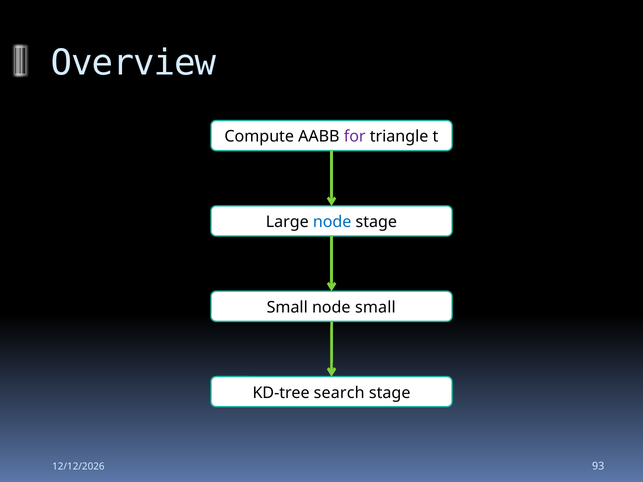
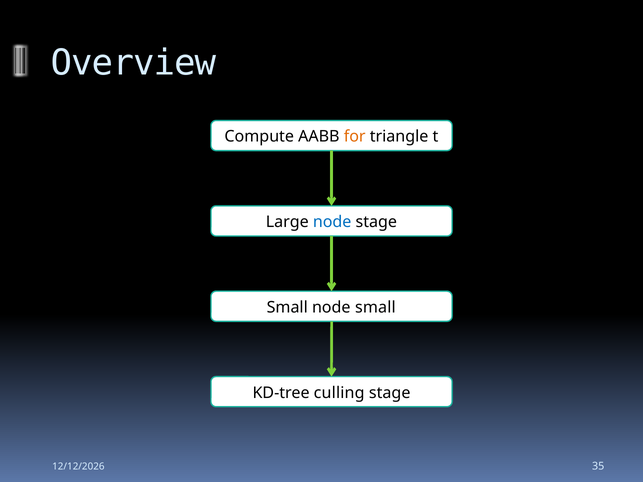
for colour: purple -> orange
search: search -> culling
93: 93 -> 35
